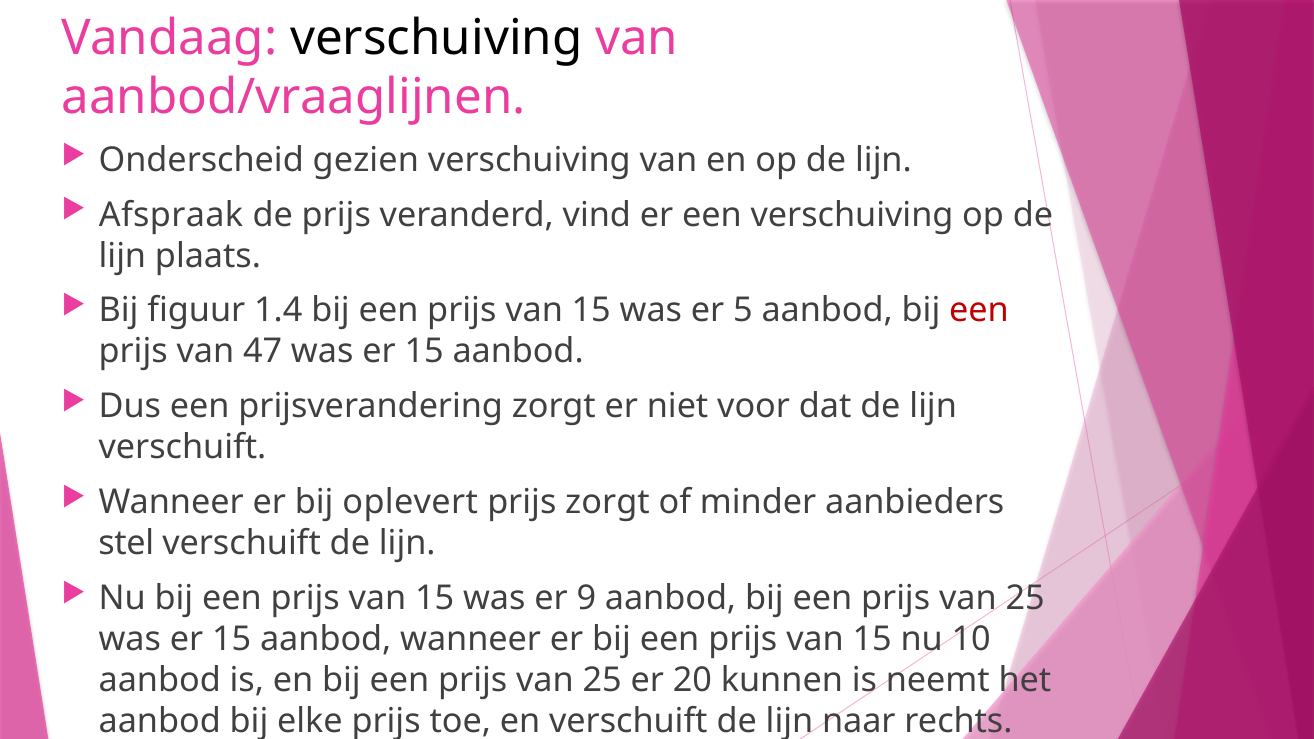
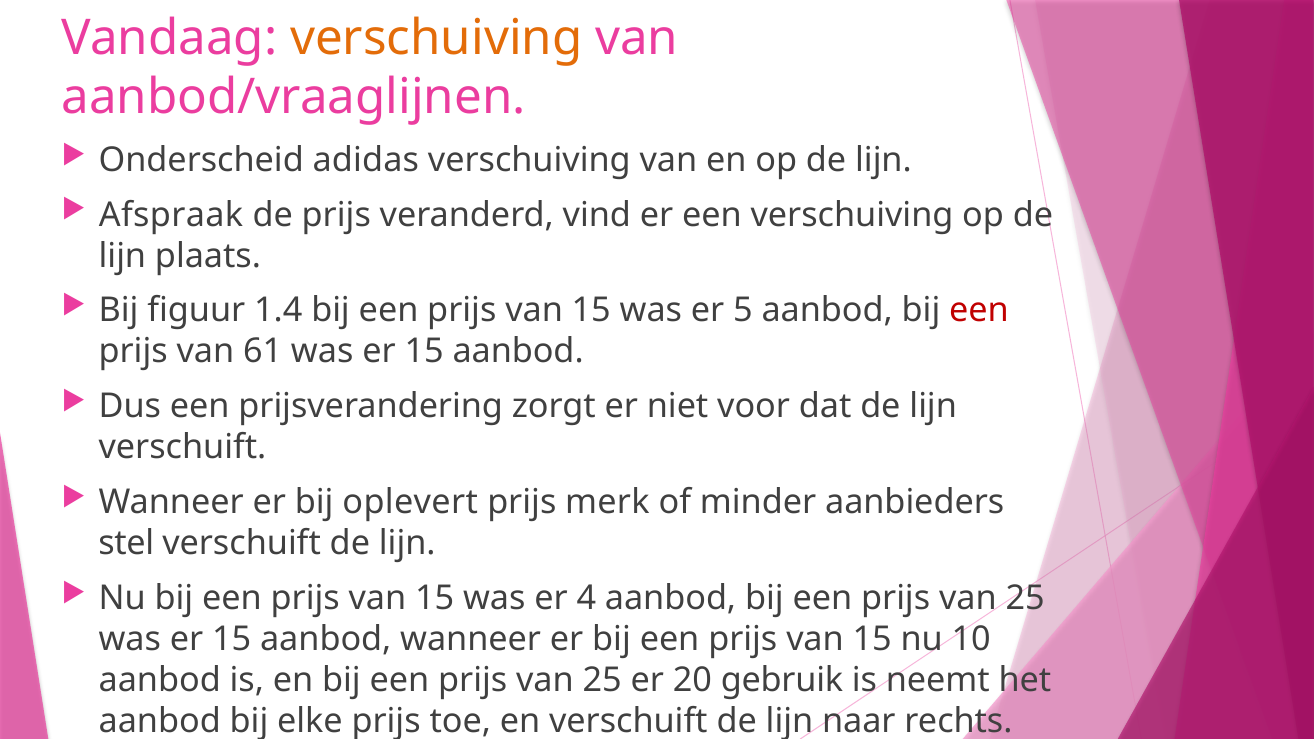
verschuiving at (436, 38) colour: black -> orange
gezien: gezien -> adidas
47: 47 -> 61
prijs zorgt: zorgt -> merk
9: 9 -> 4
kunnen: kunnen -> gebruik
